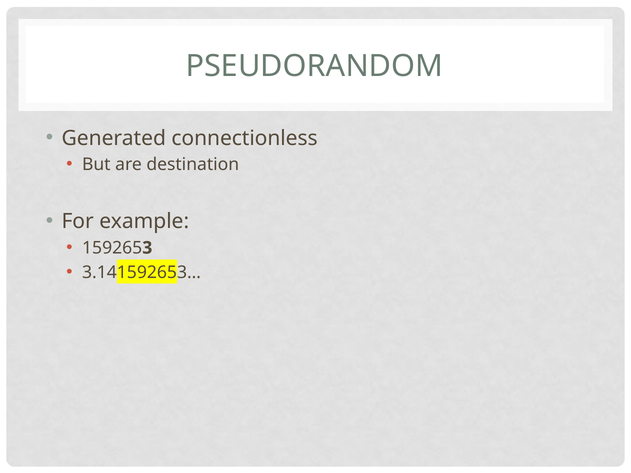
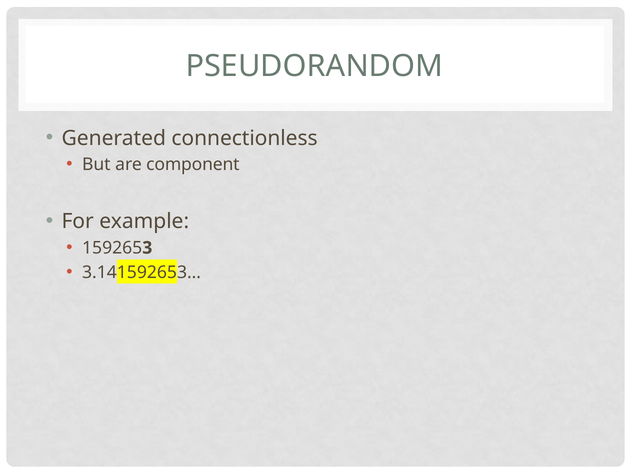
destination: destination -> component
